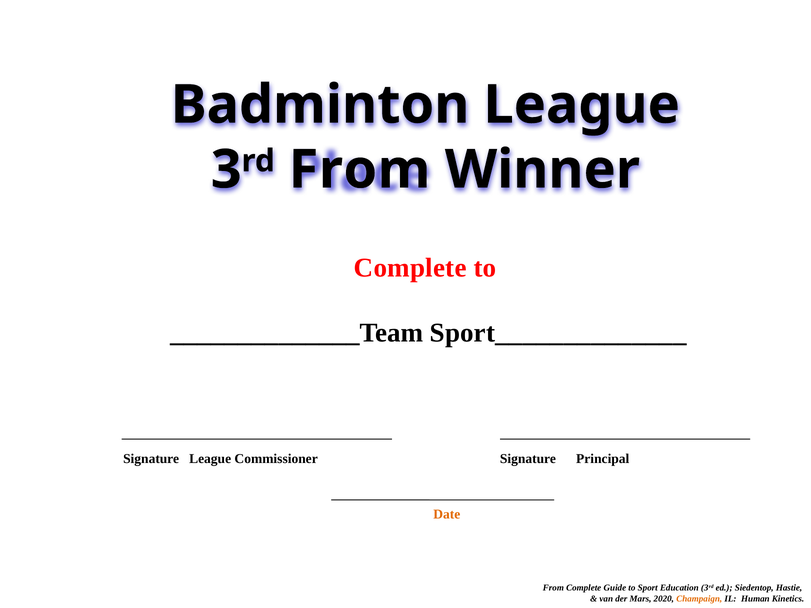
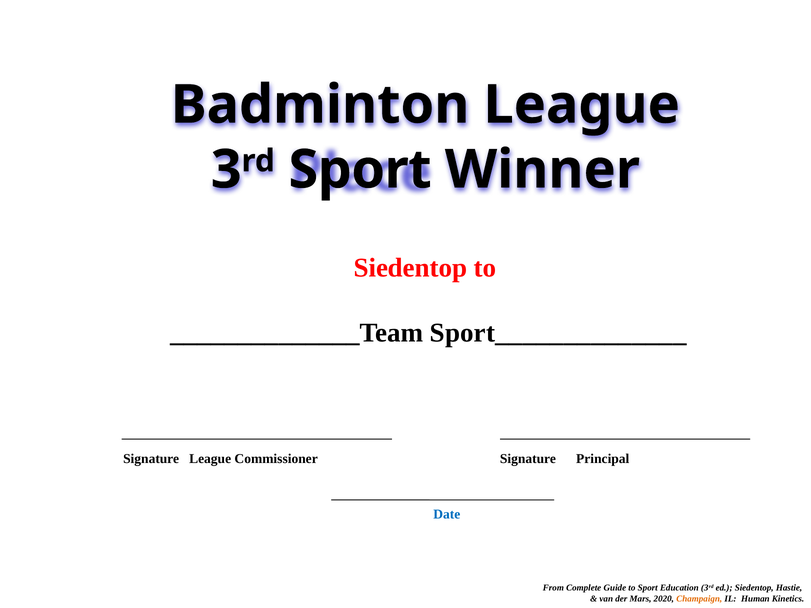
From at (360, 170): From -> Sport
Complete at (410, 268): Complete -> Siedentop
Date colour: orange -> blue
